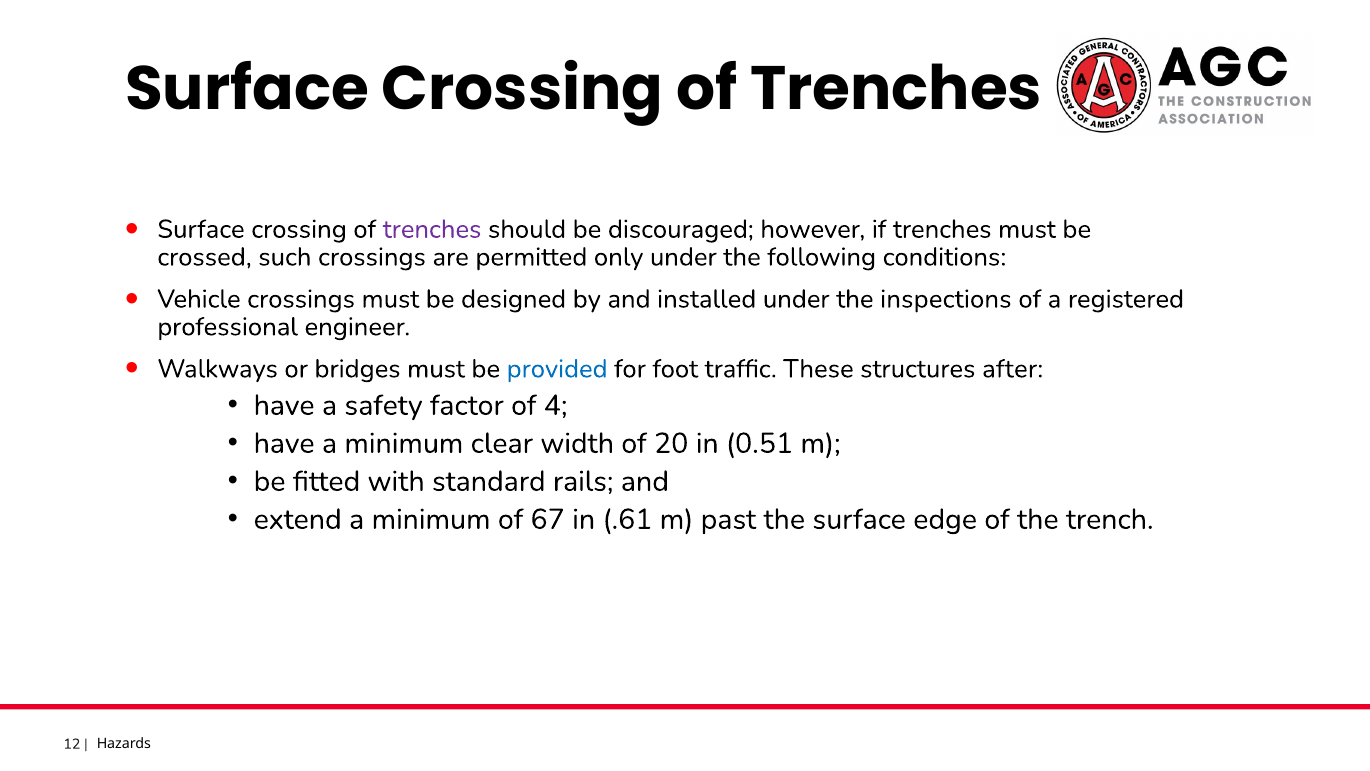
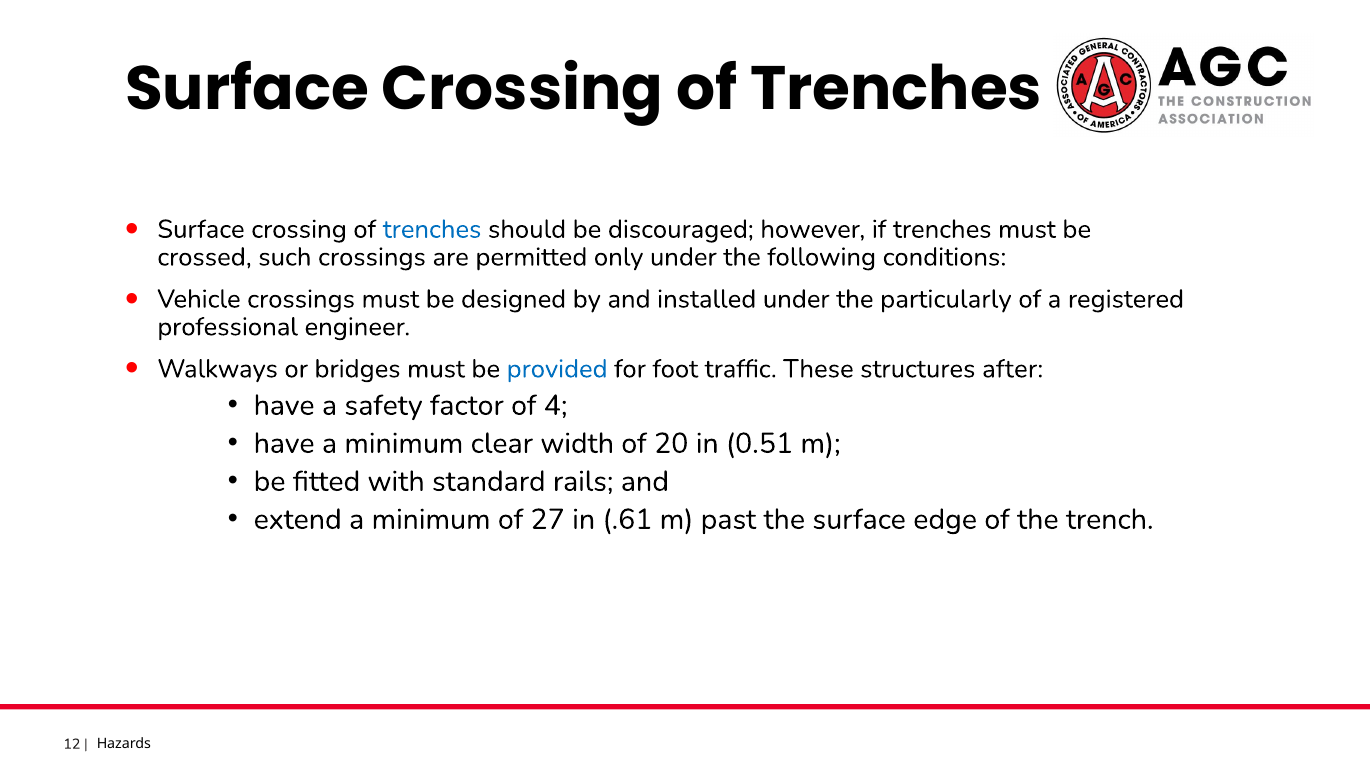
trenches at (432, 229) colour: purple -> blue
inspections: inspections -> particularly
67: 67 -> 27
